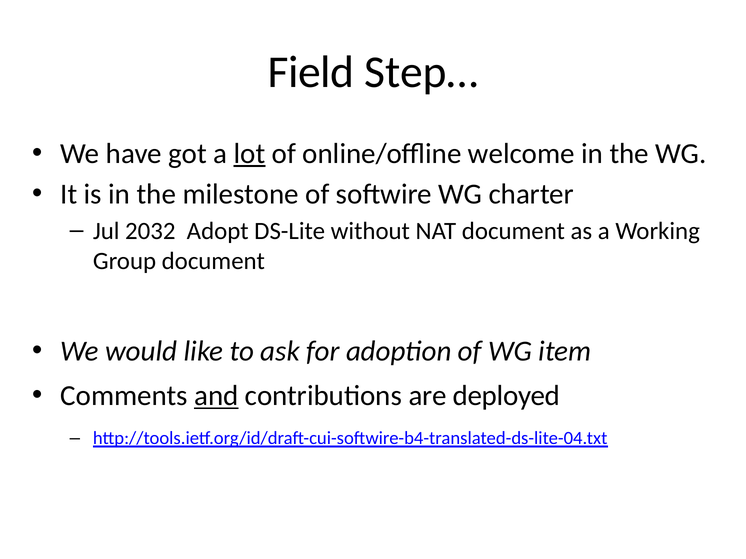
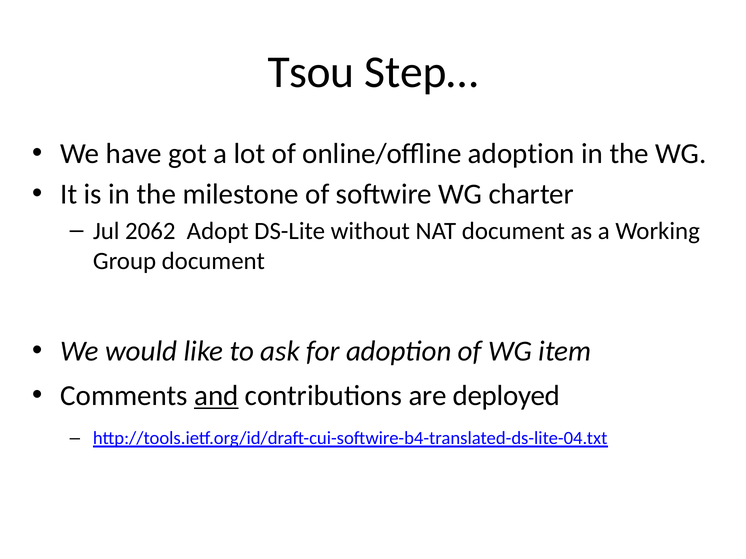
Field: Field -> Tsou
lot underline: present -> none
online/offline welcome: welcome -> adoption
2032: 2032 -> 2062
